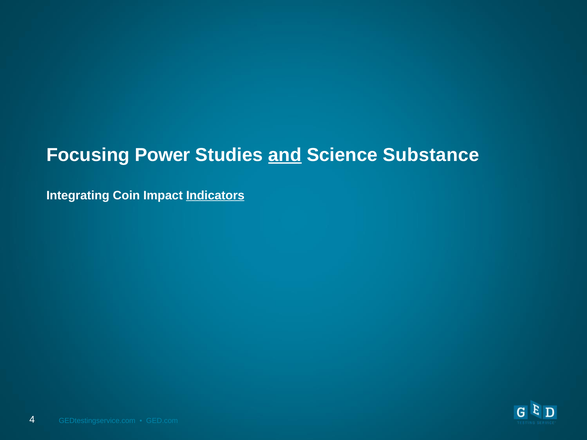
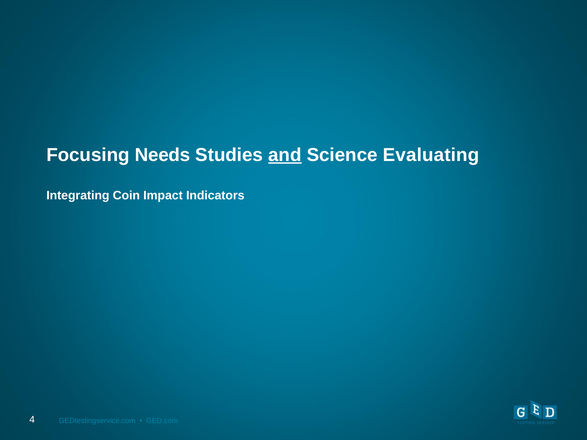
Power: Power -> Needs
Substance: Substance -> Evaluating
Indicators underline: present -> none
